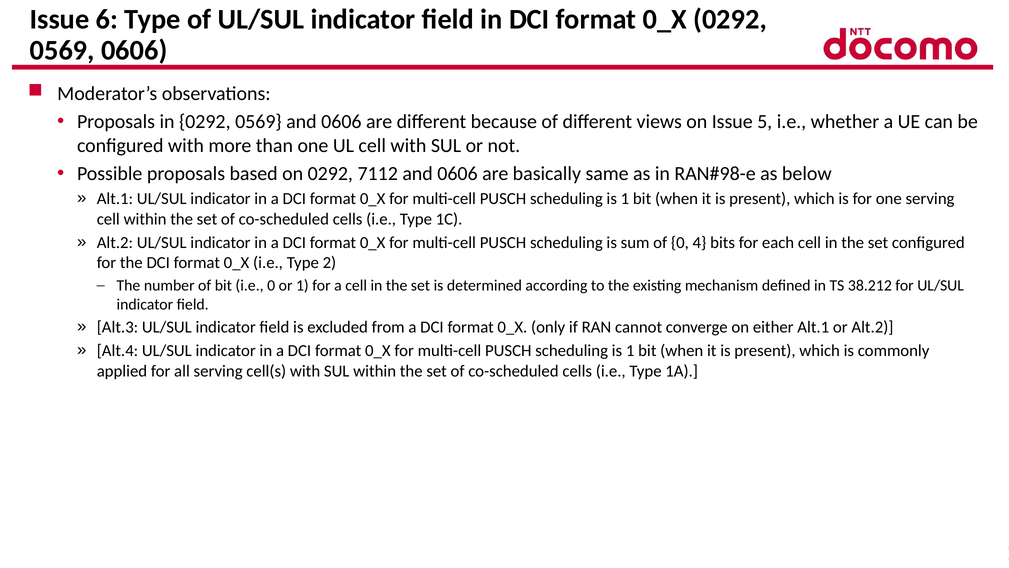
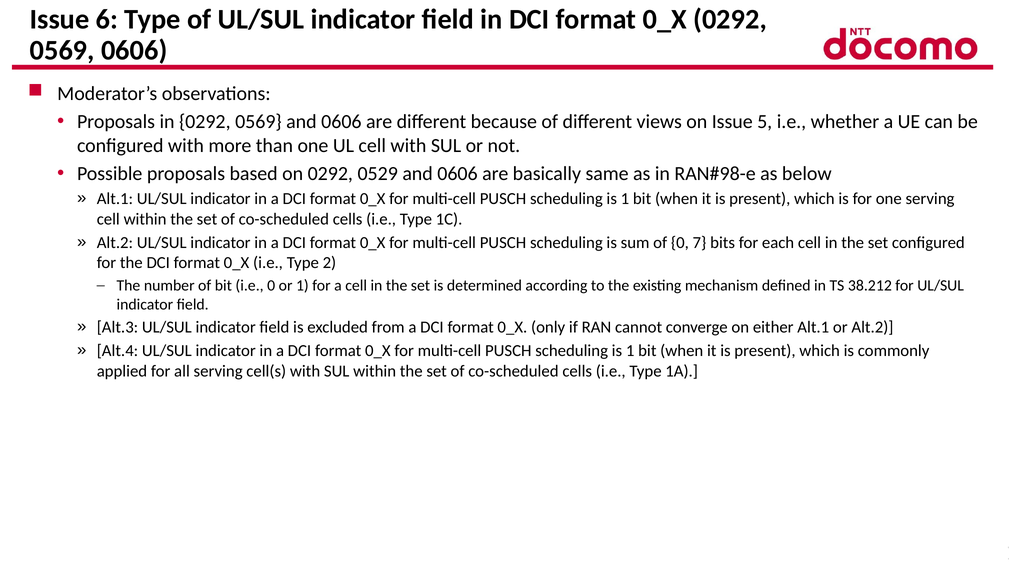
7112: 7112 -> 0529
4: 4 -> 7
